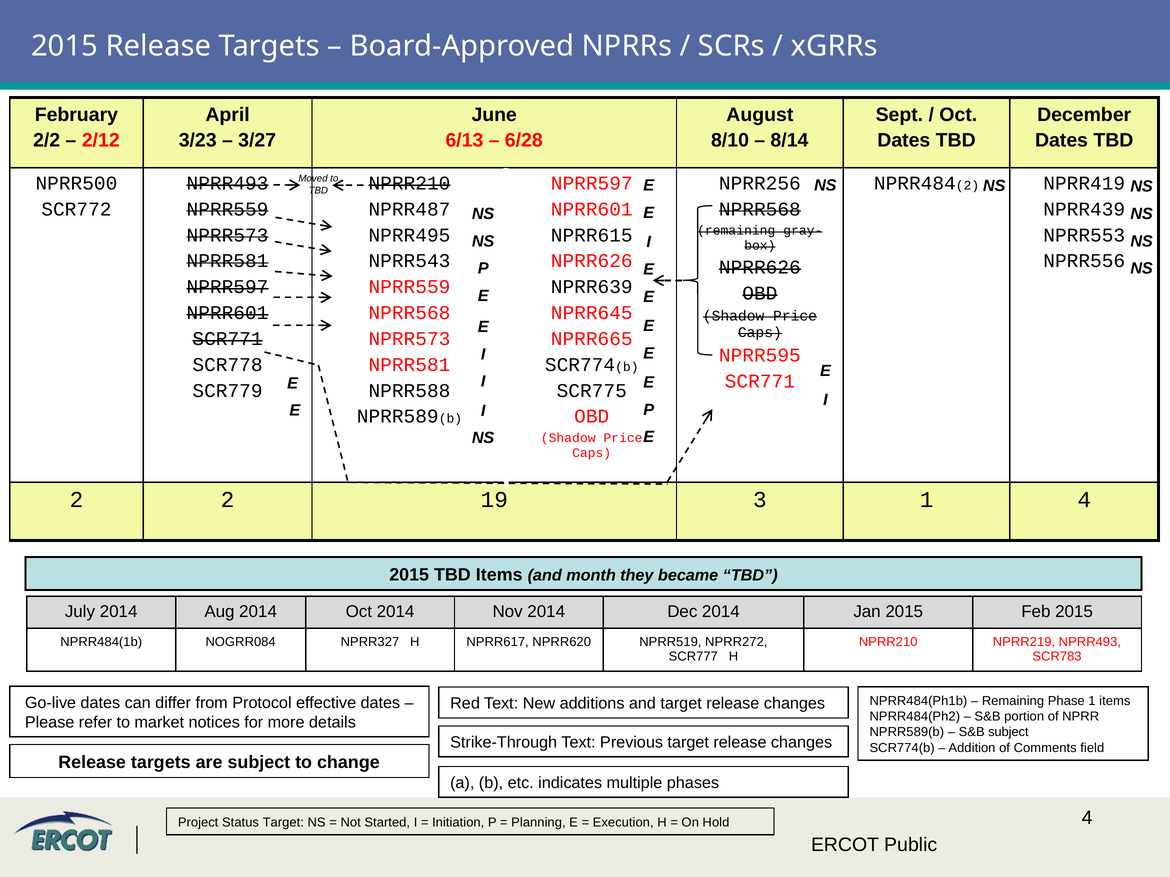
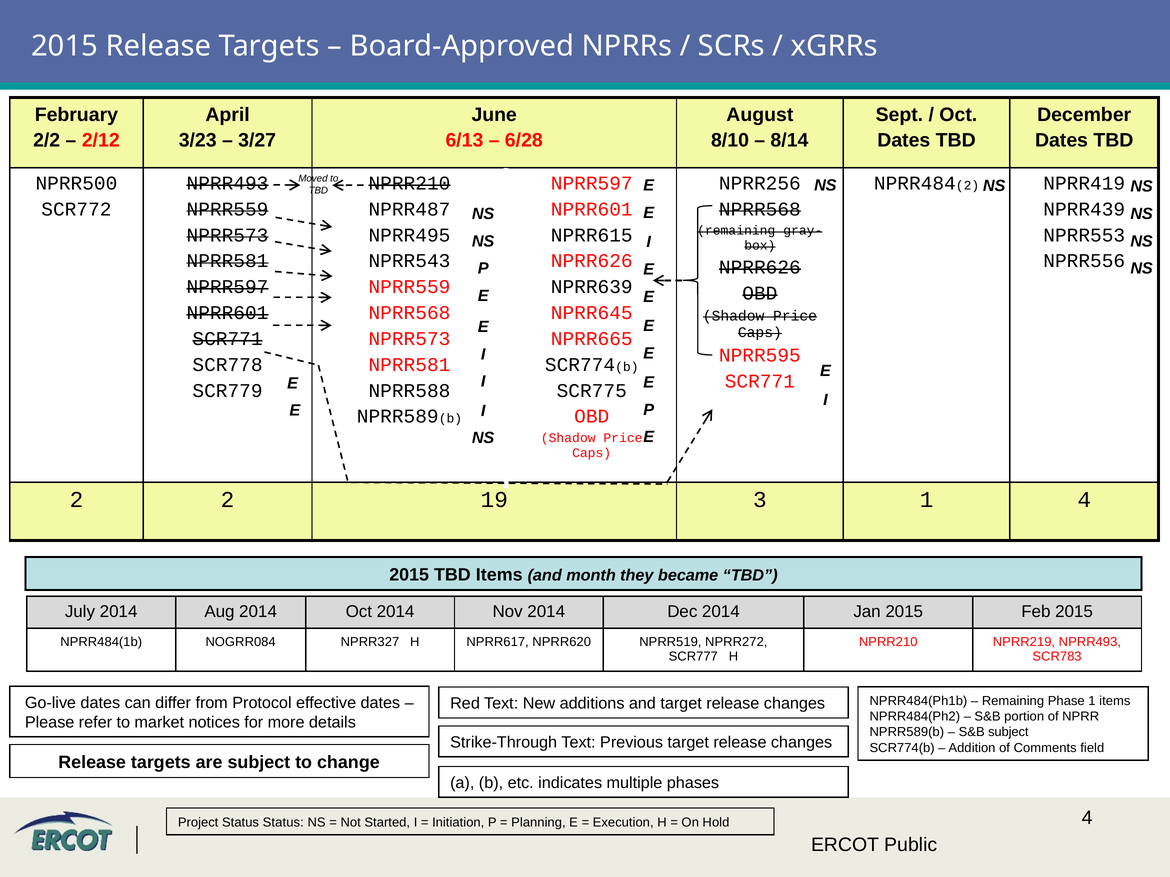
Status Target: Target -> Status
